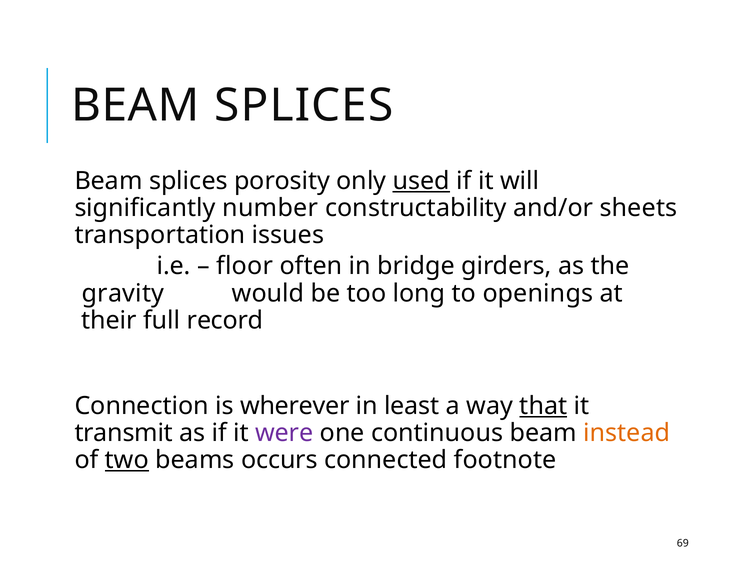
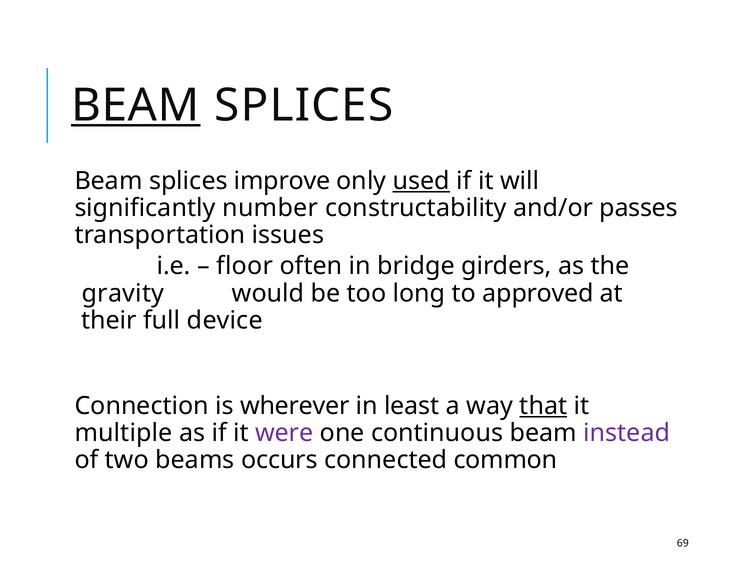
BEAM at (135, 106) underline: none -> present
porosity: porosity -> improve
sheets: sheets -> passes
openings: openings -> approved
record: record -> device
transmit: transmit -> multiple
instead colour: orange -> purple
two underline: present -> none
footnote: footnote -> common
